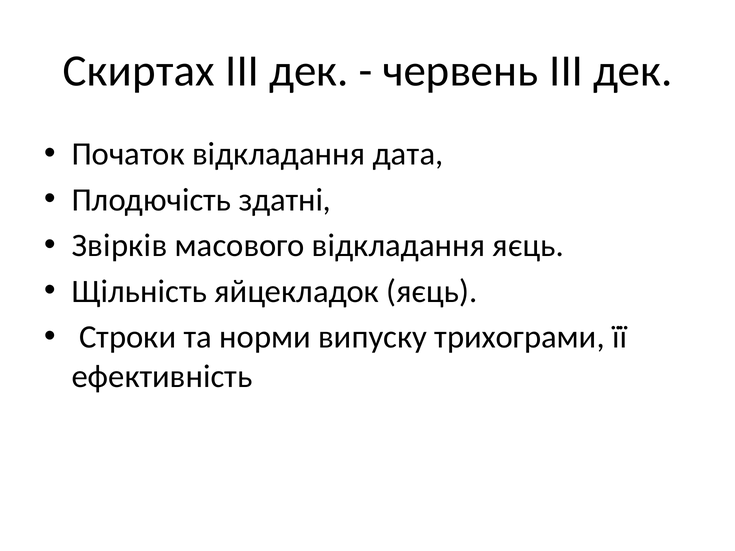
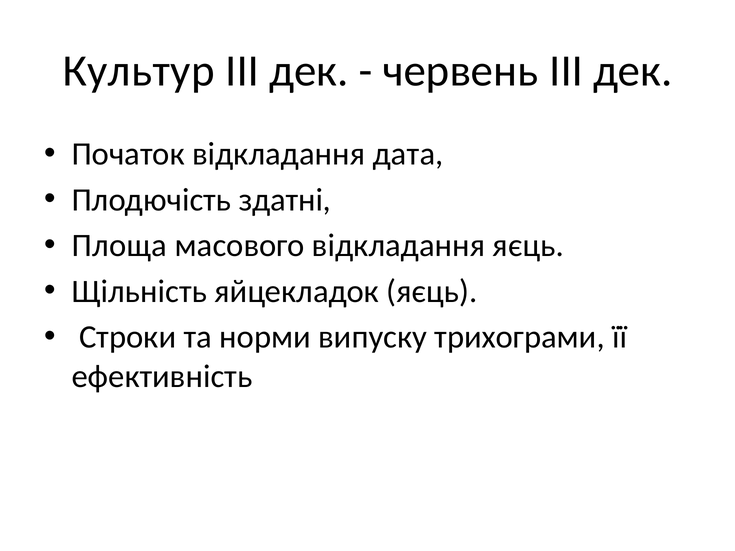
Скиртах: Скиртах -> Культур
Звірків: Звірків -> Площа
